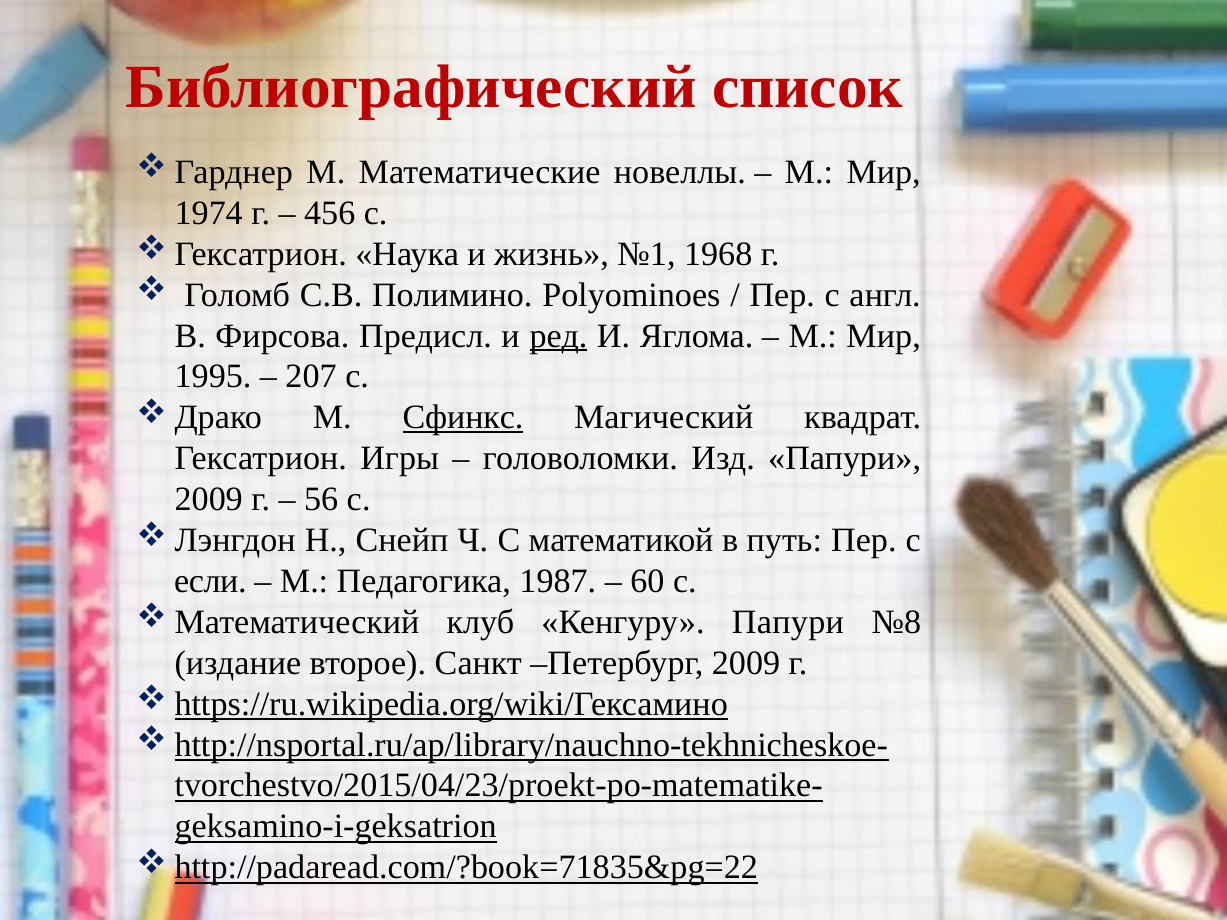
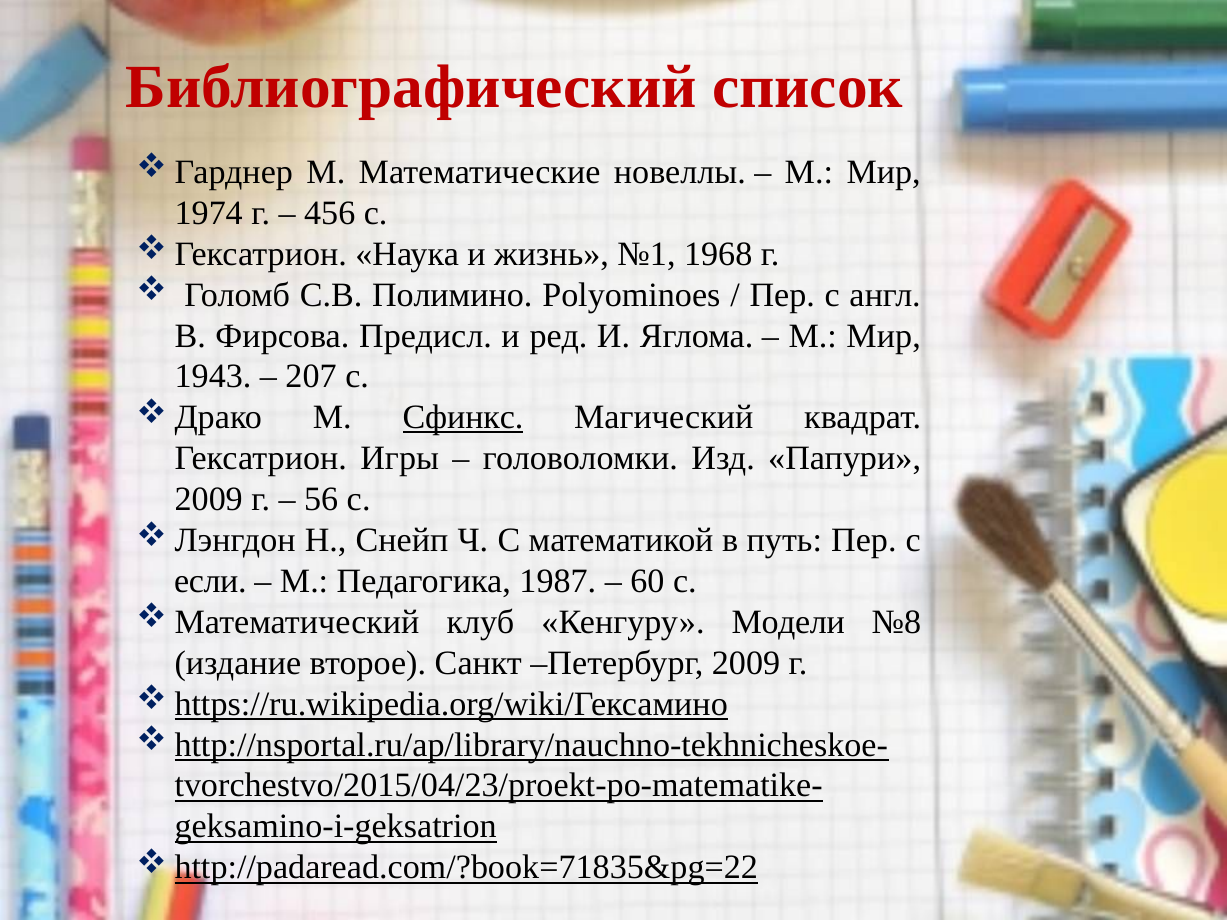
ред underline: present -> none
1995: 1995 -> 1943
Кенгуру Папури: Папури -> Модели
